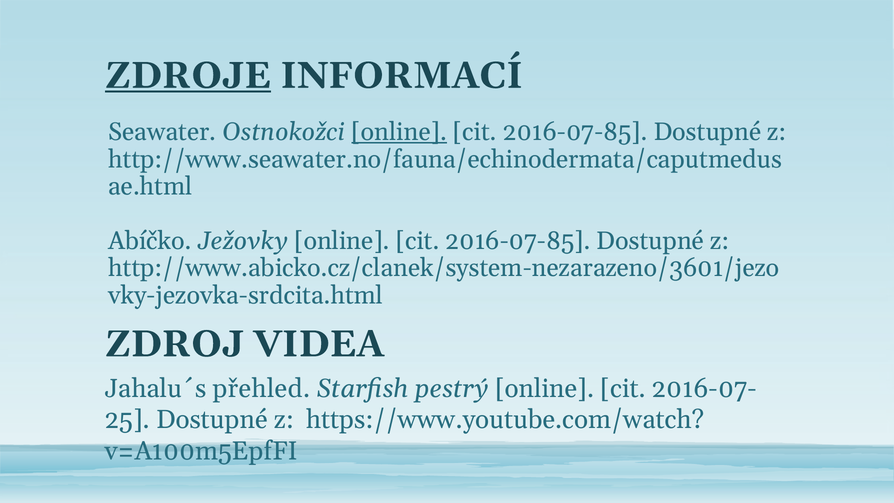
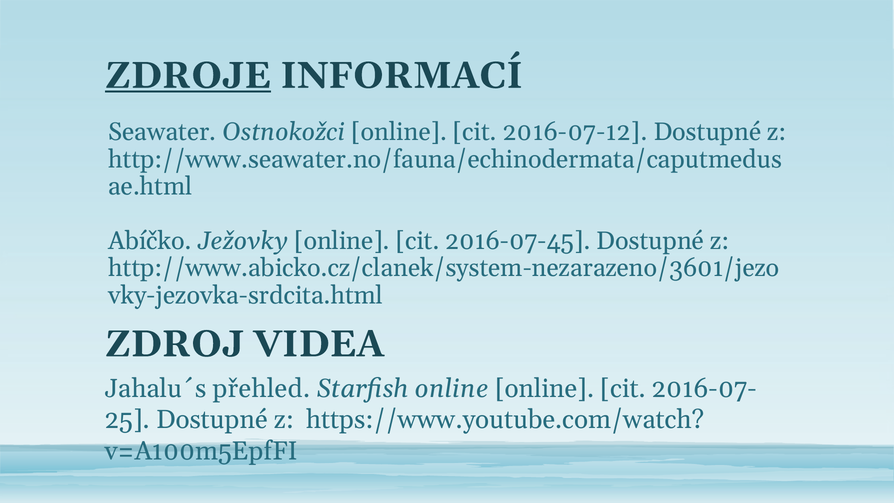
online at (399, 132) underline: present -> none
2016-07-85 at (575, 132): 2016-07-85 -> 2016-07-12
Ježovky online cit 2016-07-85: 2016-07-85 -> 2016-07-45
Starfish pestrý: pestrý -> online
